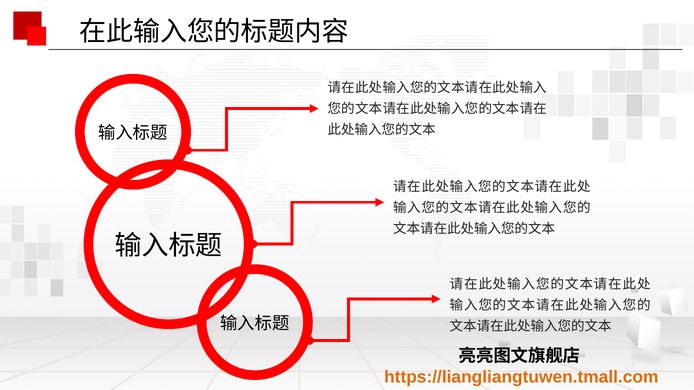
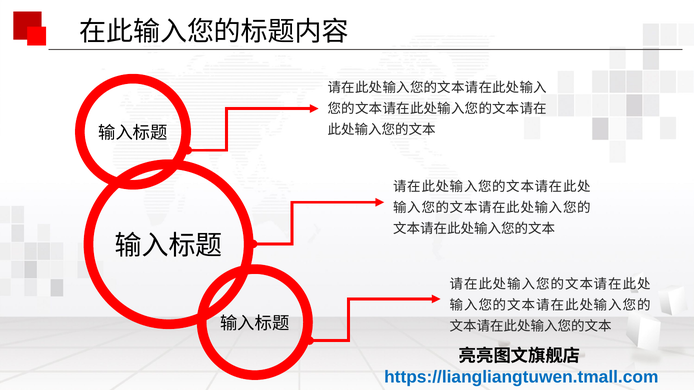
https://liangliangtuwen.tmall.com colour: orange -> blue
